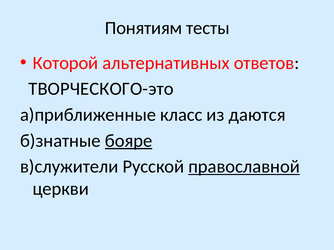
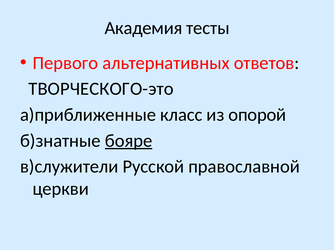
Понятиям: Понятиям -> Академия
Которой: Которой -> Первого
даются: даются -> опорой
православной underline: present -> none
